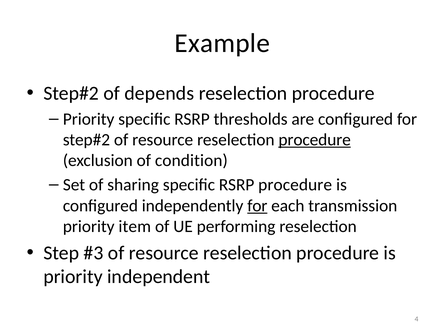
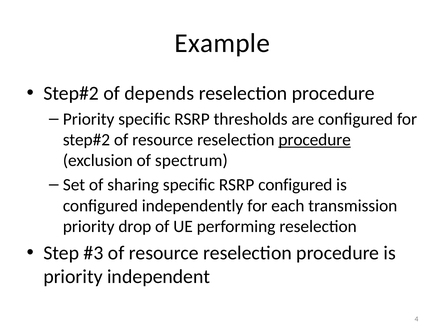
condition: condition -> spectrum
RSRP procedure: procedure -> configured
for at (257, 205) underline: present -> none
item: item -> drop
